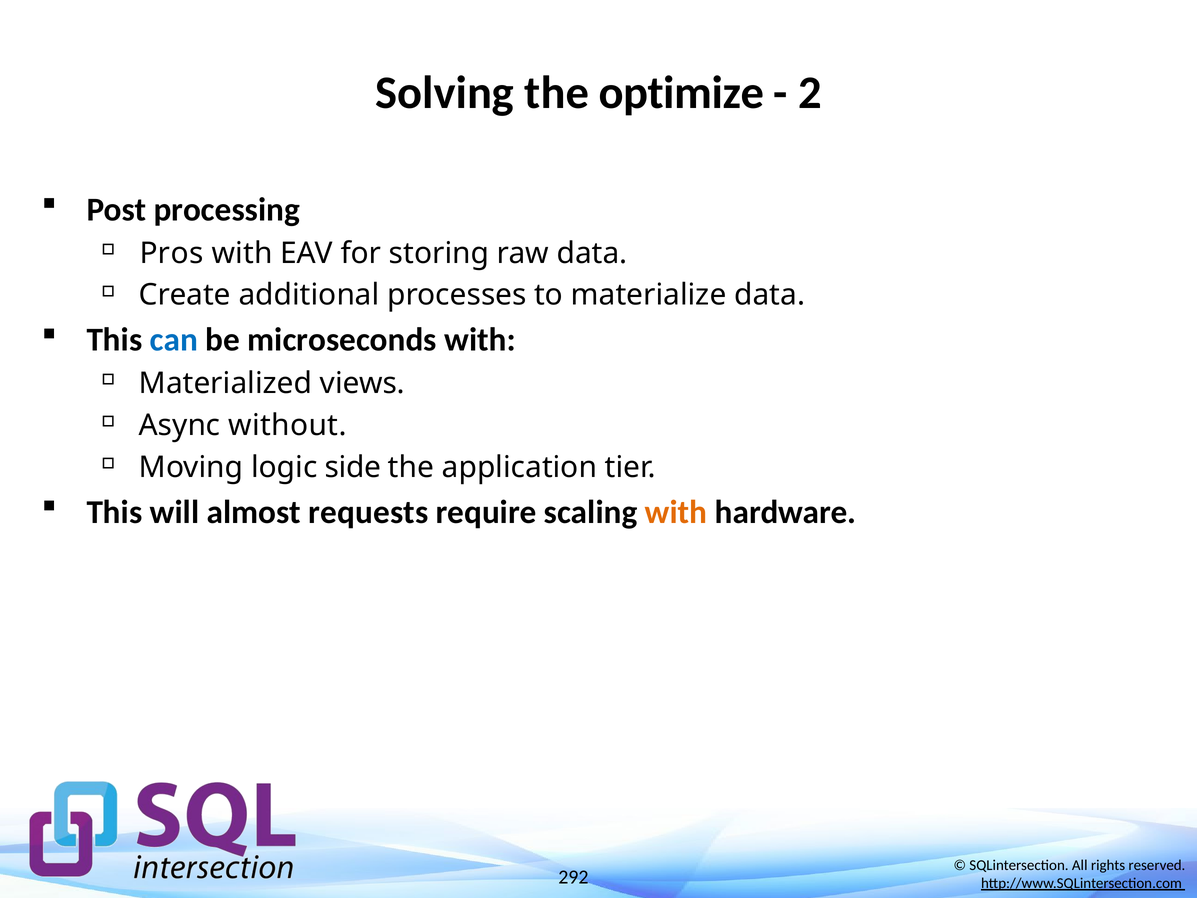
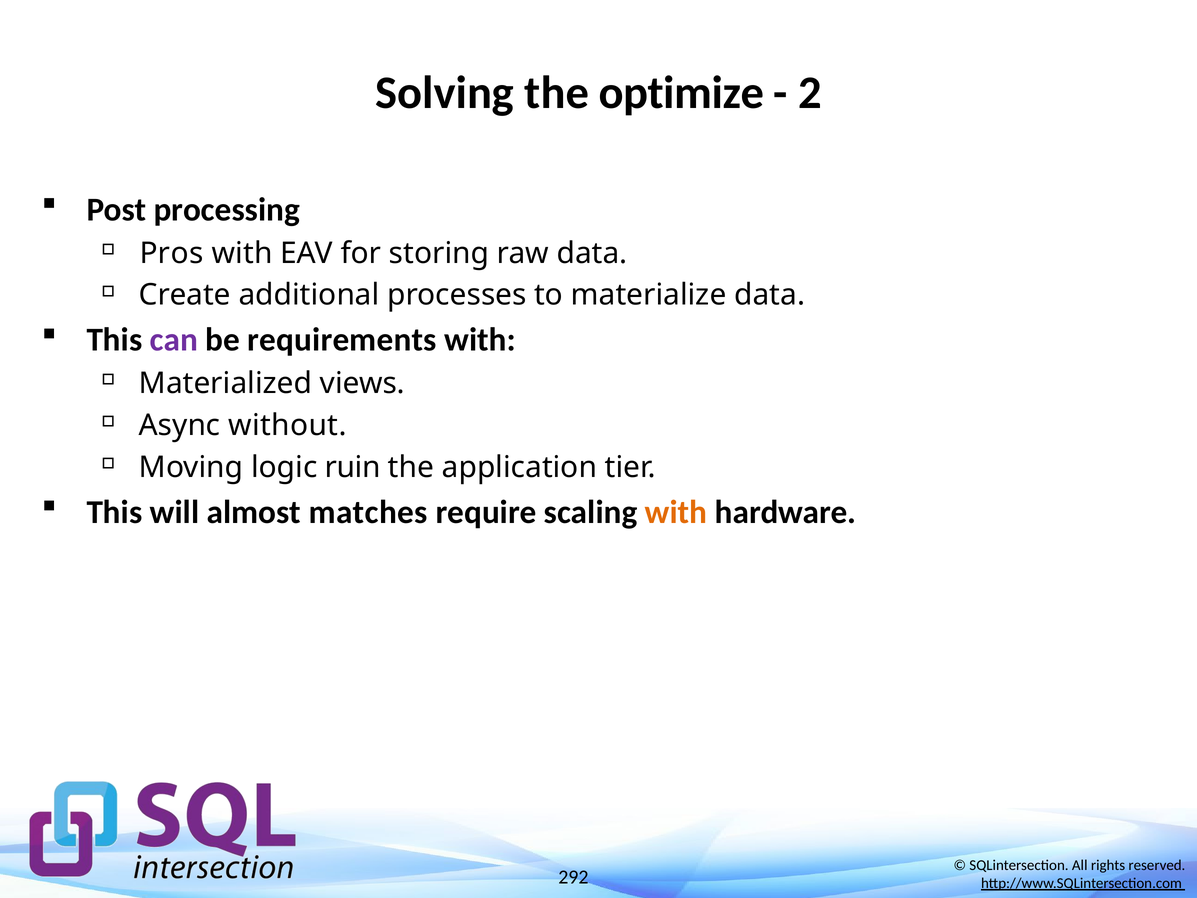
can colour: blue -> purple
microseconds: microseconds -> requirements
side: side -> ruin
requests: requests -> matches
